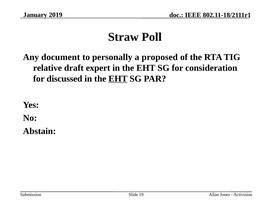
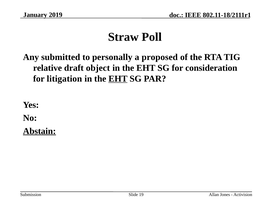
document: document -> submitted
expert: expert -> object
discussed: discussed -> litigation
Abstain underline: none -> present
